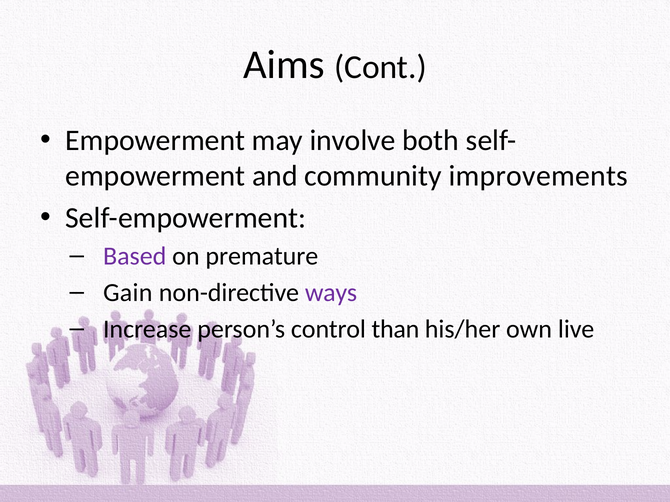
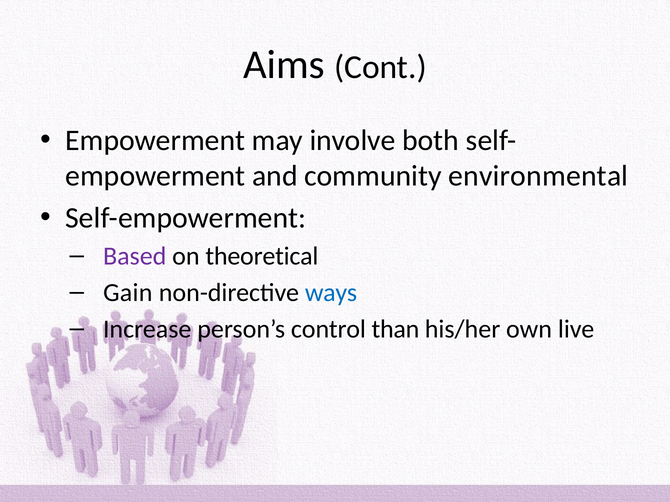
improvements: improvements -> environmental
premature: premature -> theoretical
ways colour: purple -> blue
